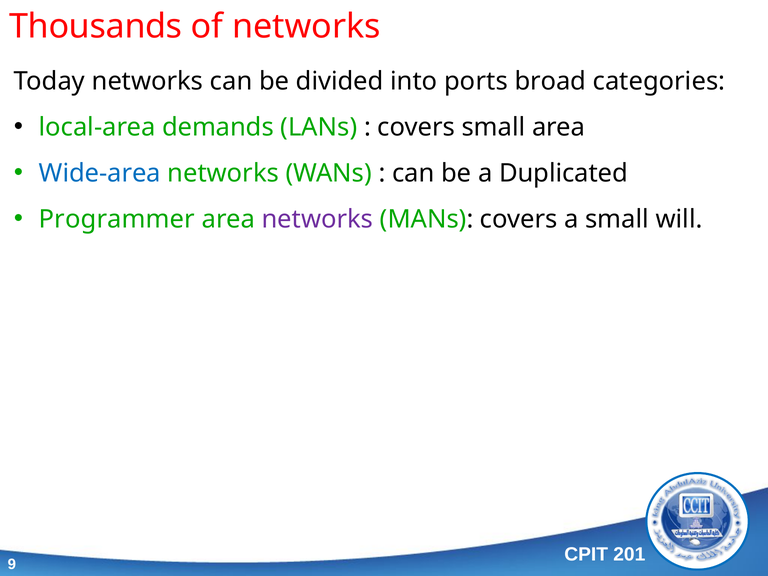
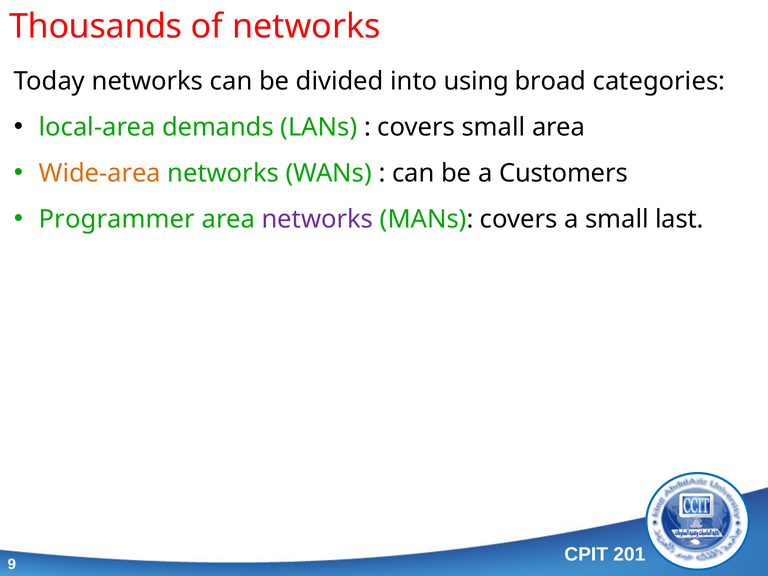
ports: ports -> using
Wide-area colour: blue -> orange
Duplicated: Duplicated -> Customers
will: will -> last
